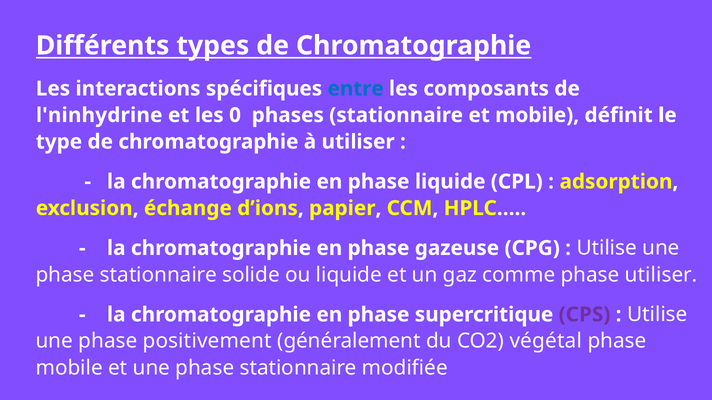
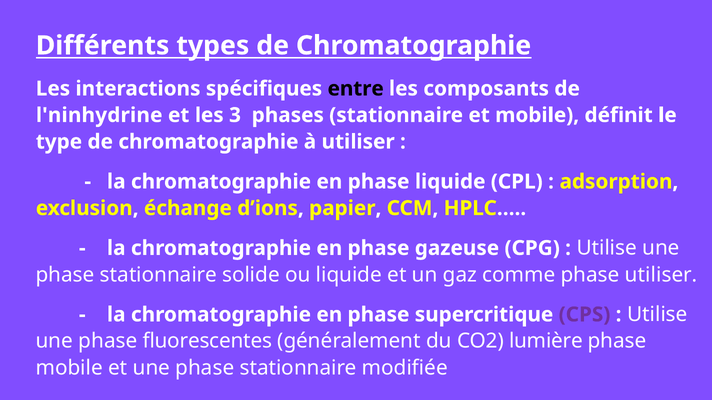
entre colour: blue -> black
0: 0 -> 3
positivement: positivement -> fluorescentes
végétal: végétal -> lumière
